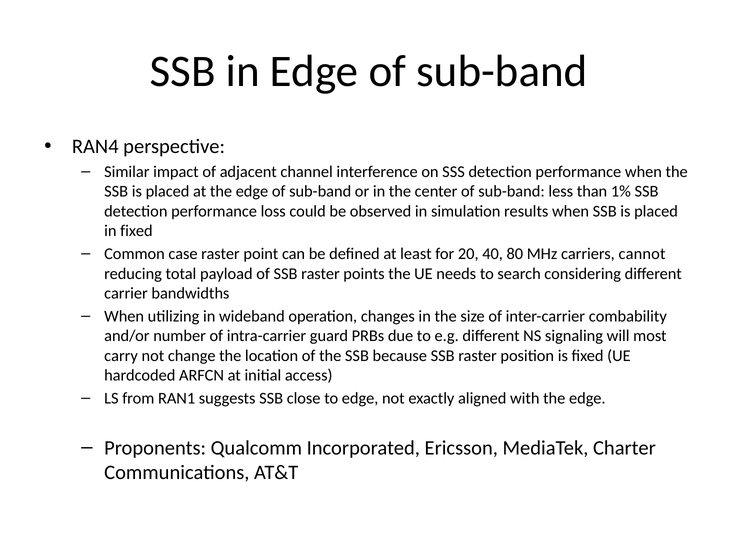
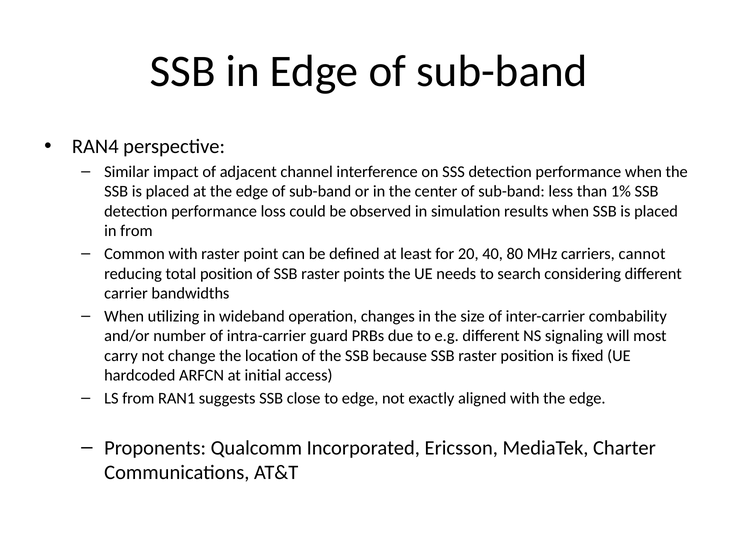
in fixed: fixed -> from
Common case: case -> with
total payload: payload -> position
